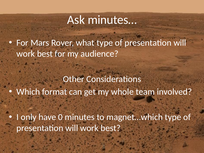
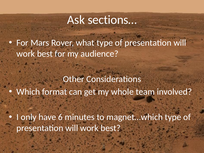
minutes…: minutes… -> sections…
0: 0 -> 6
